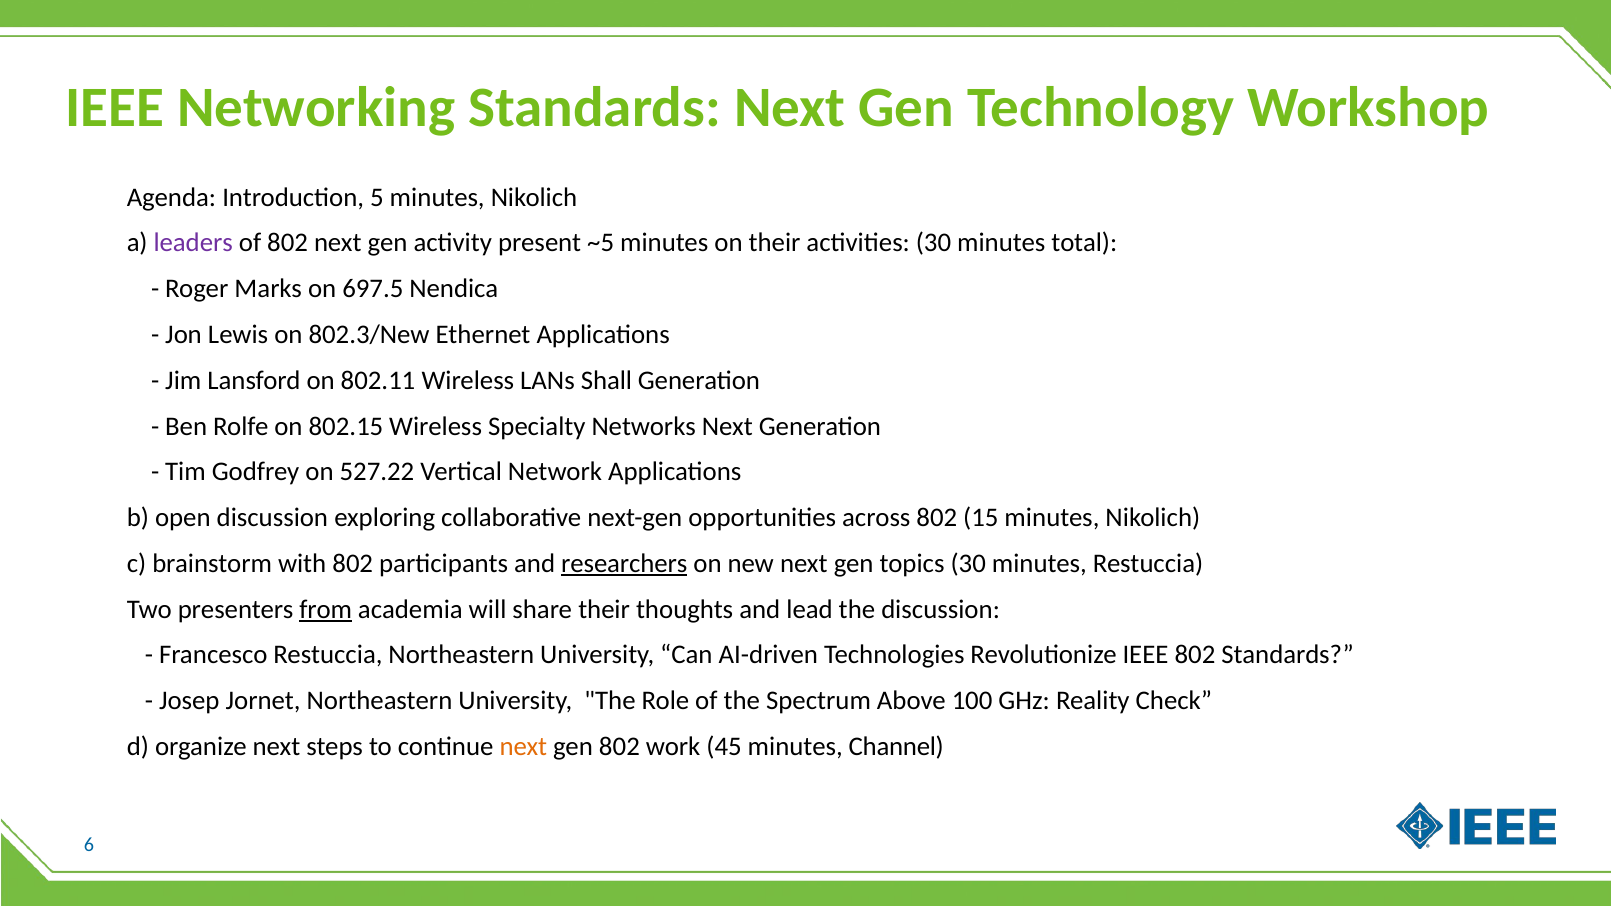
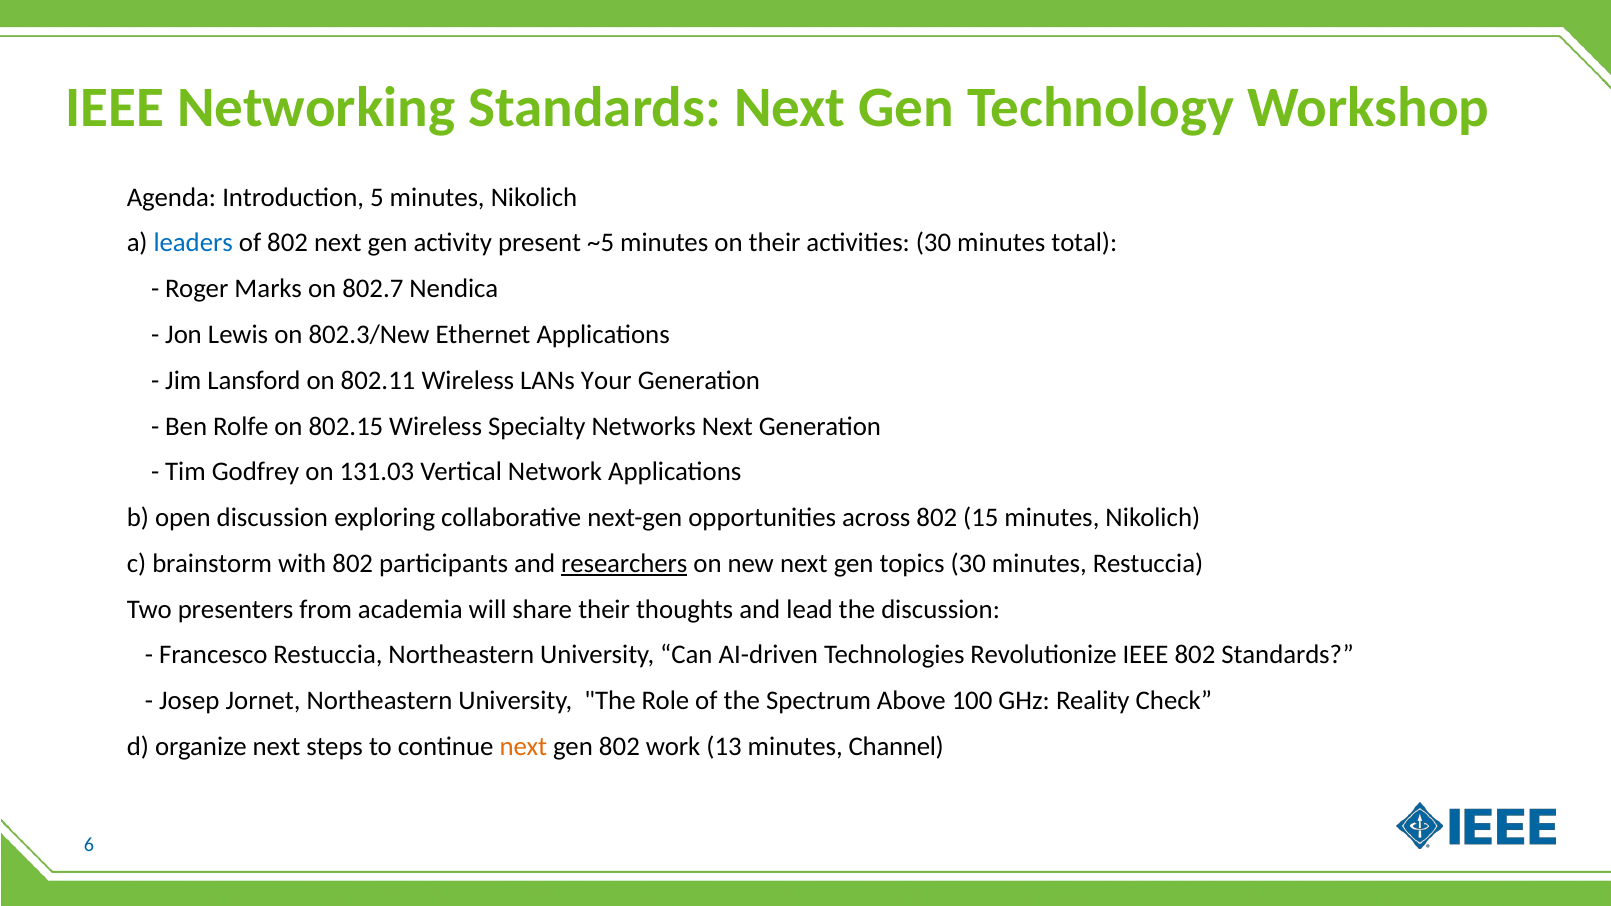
leaders colour: purple -> blue
697.5: 697.5 -> 802.7
Shall: Shall -> Your
527.22: 527.22 -> 131.03
from underline: present -> none
45: 45 -> 13
